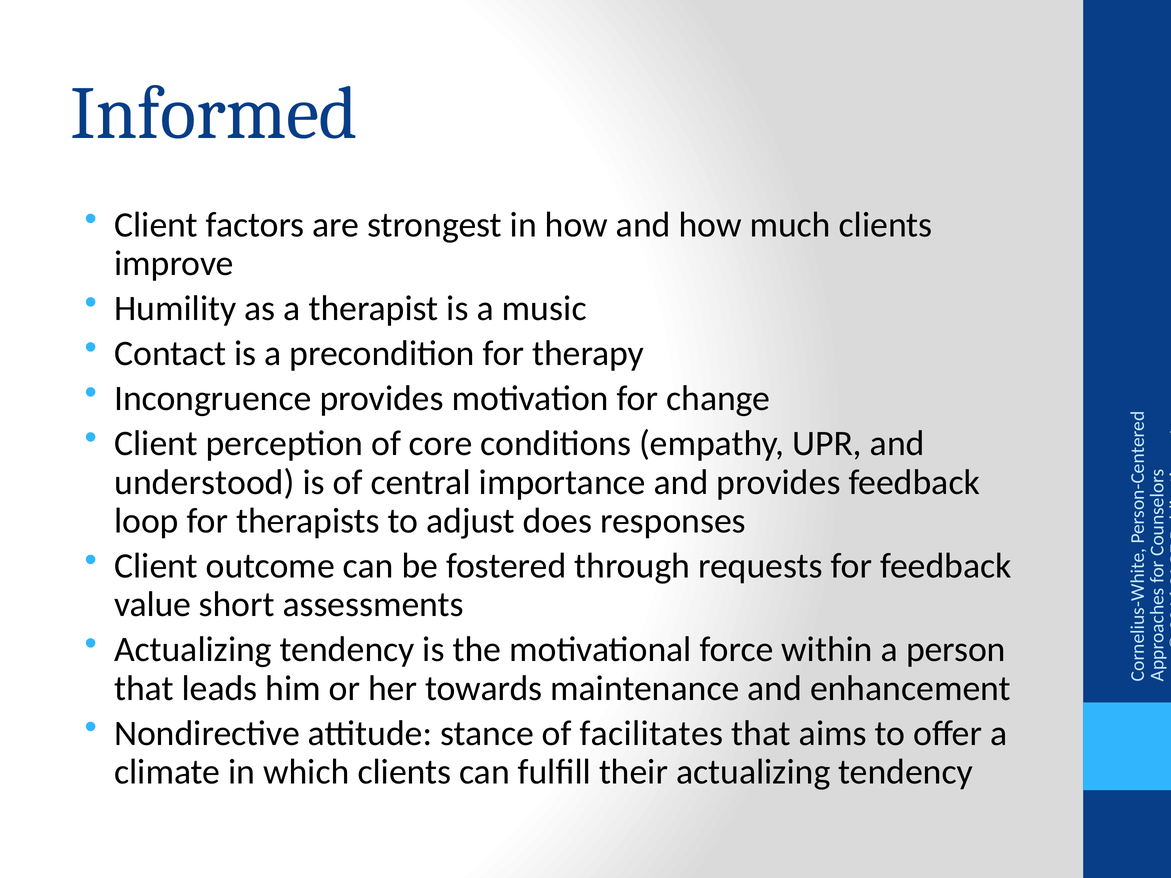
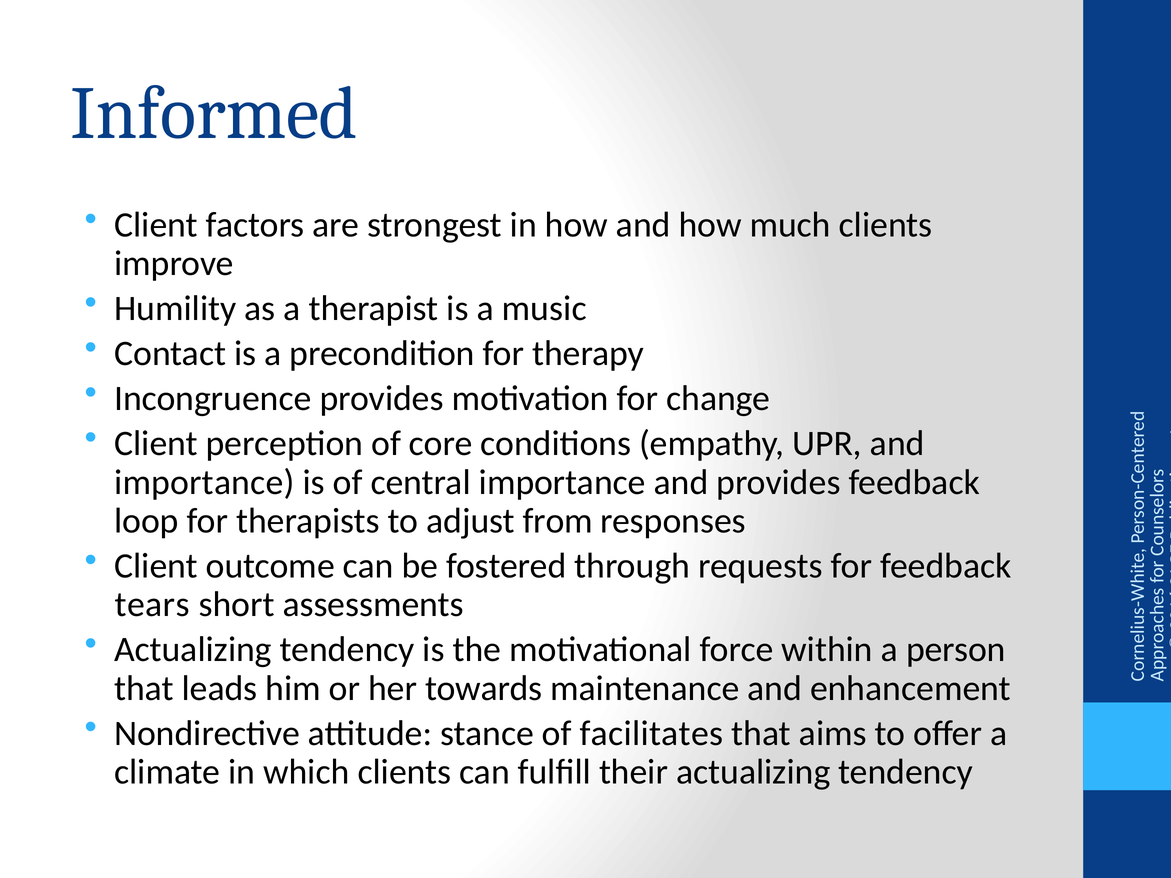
understood at (204, 482): understood -> importance
does: does -> from
value: value -> tears
